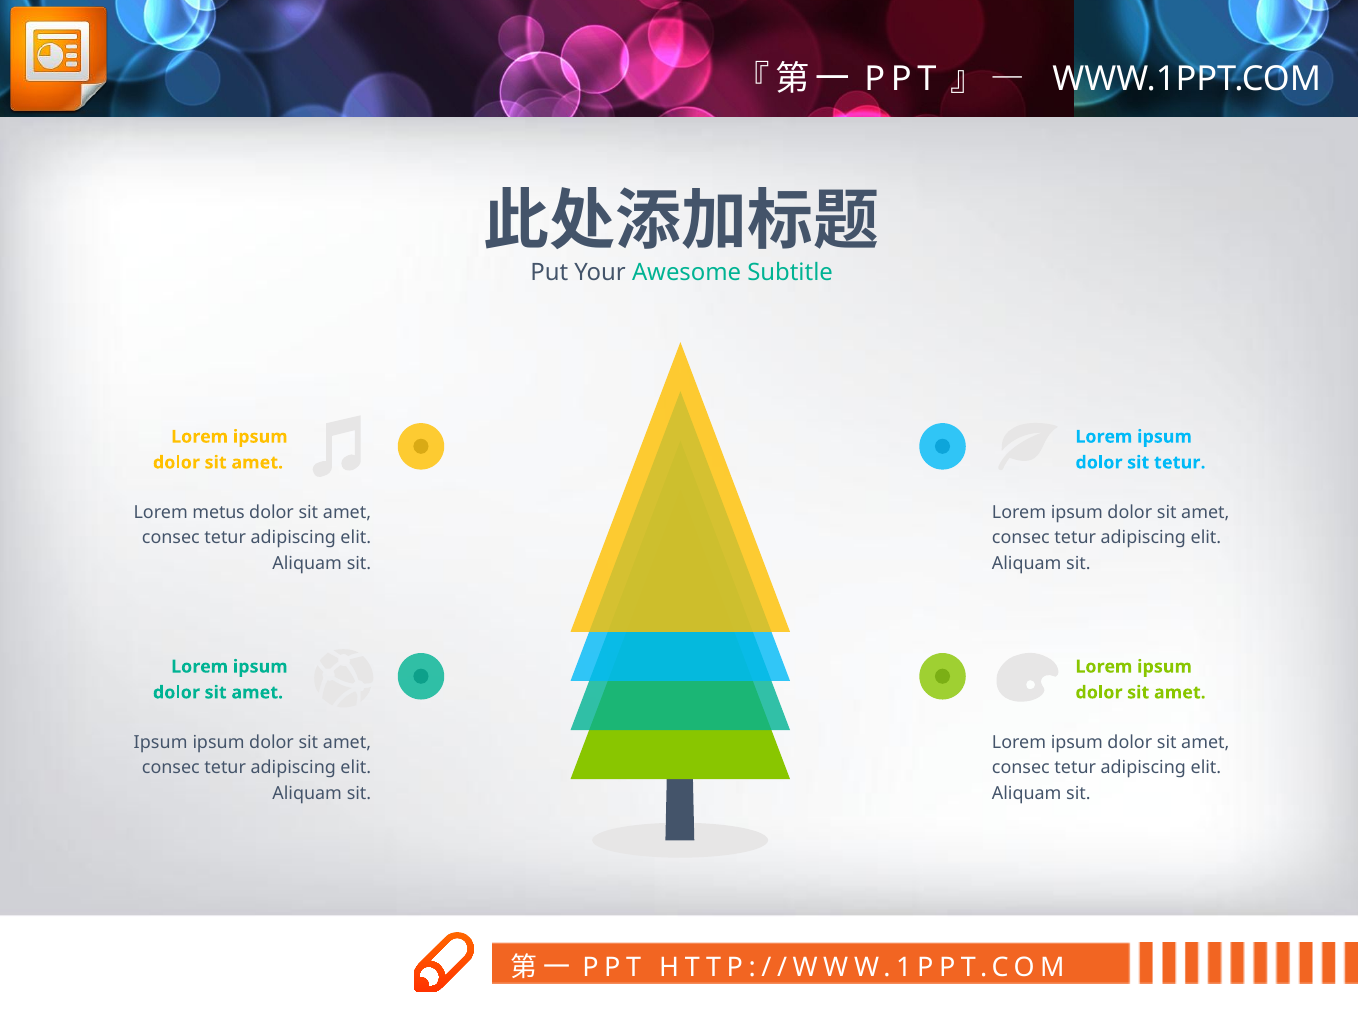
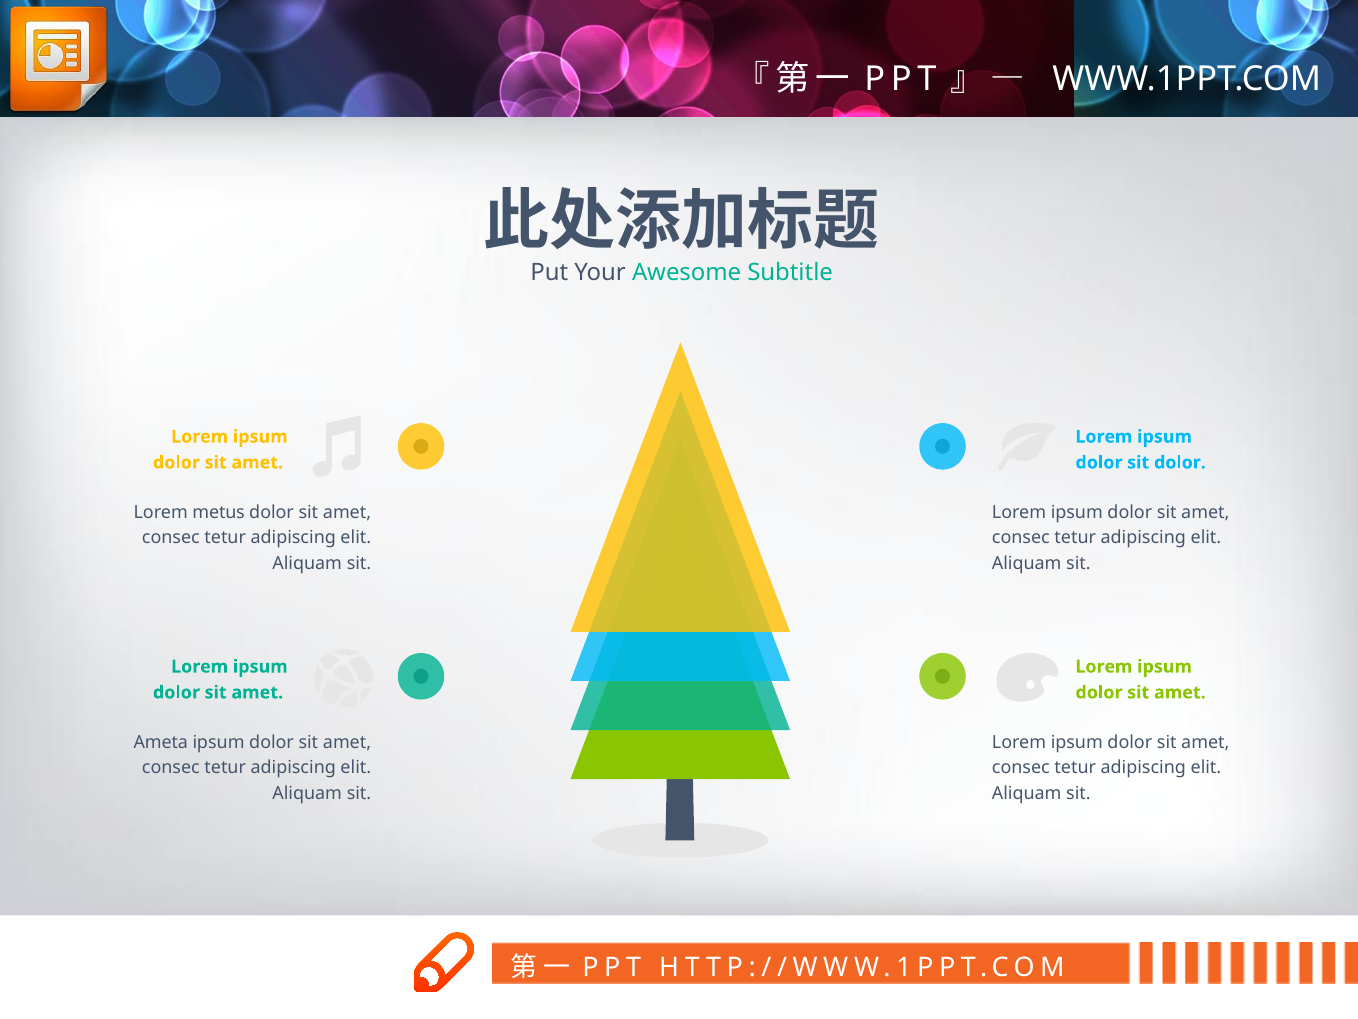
sit tetur: tetur -> dolor
Ipsum at (161, 742): Ipsum -> Ameta
